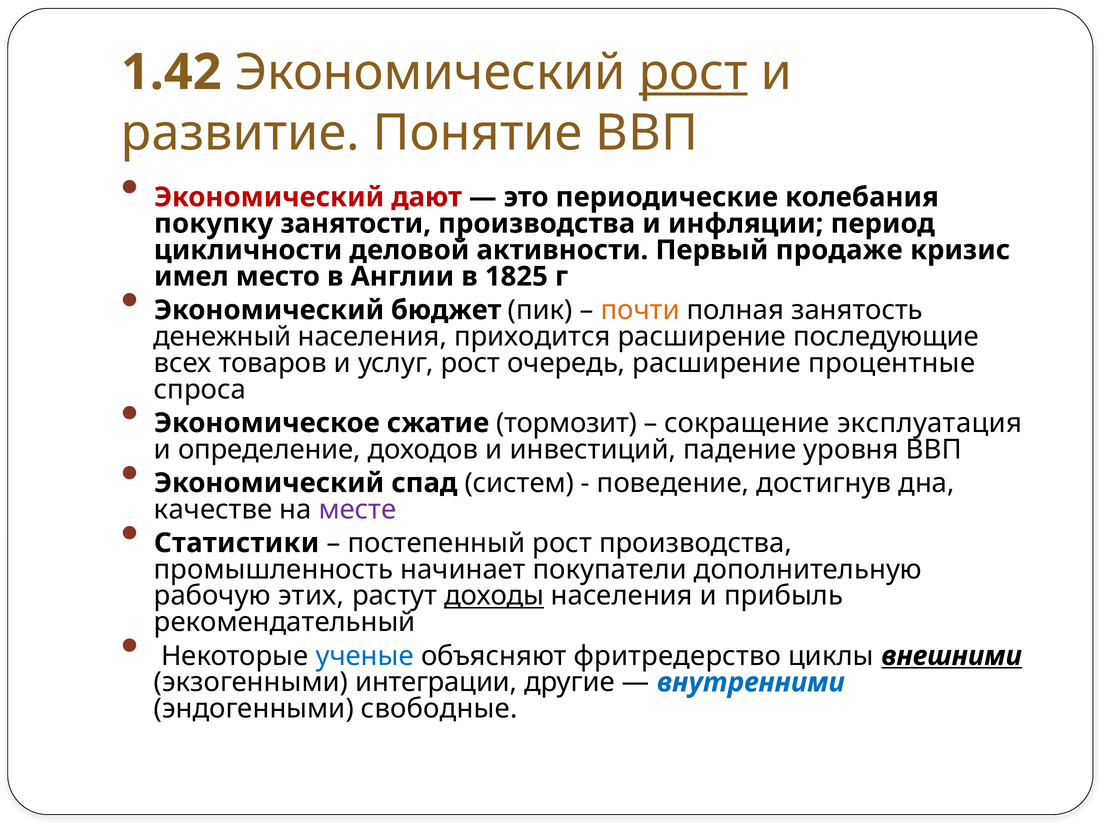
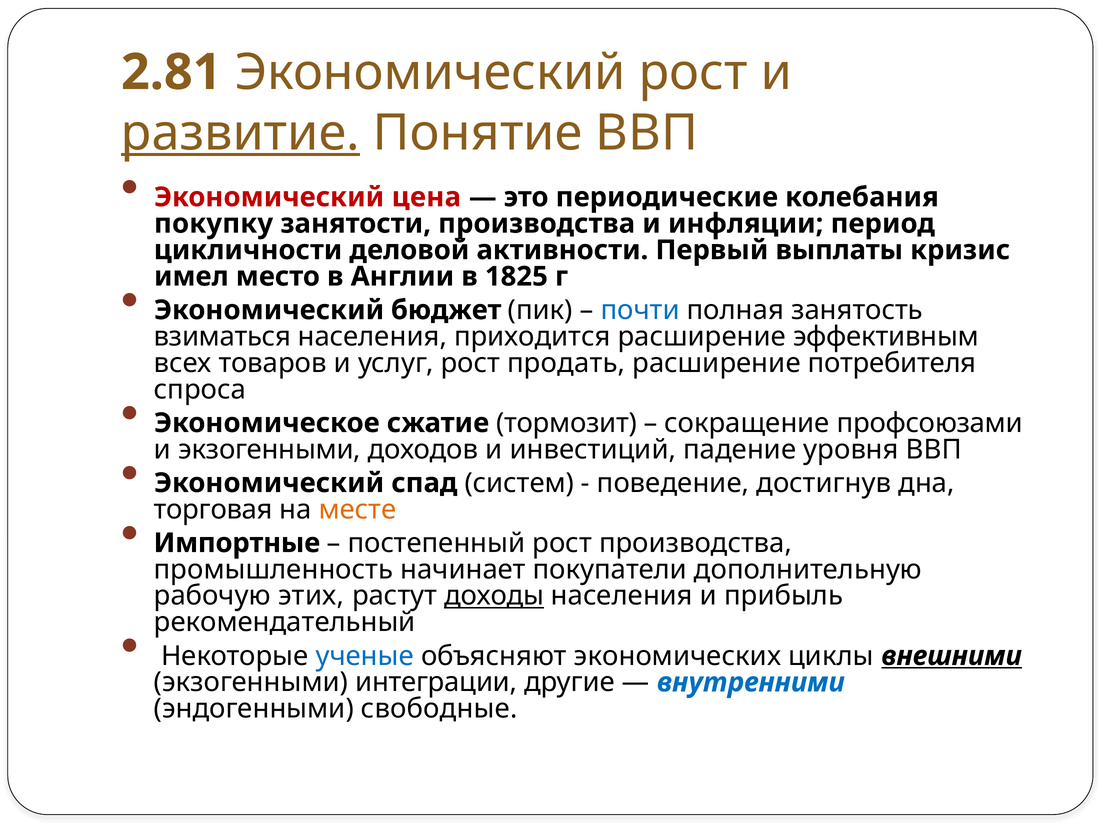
1.42: 1.42 -> 2.81
рост at (693, 72) underline: present -> none
развитие underline: none -> present
дают: дают -> цена
продаже: продаже -> выплаты
почти colour: orange -> blue
денежный: денежный -> взиматься
последующие: последующие -> эффективным
очередь: очередь -> продать
процентные: процентные -> потребителя
эксплуатация: эксплуатация -> профсоюзами
и определение: определение -> экзогенными
качестве: качестве -> торговая
месте colour: purple -> orange
Статистики: Статистики -> Импортные
фритредерство: фритредерство -> экономических
